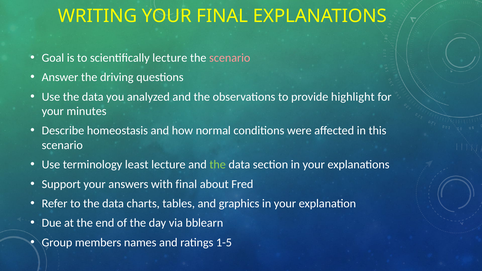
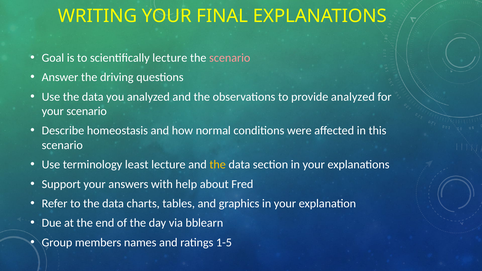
provide highlight: highlight -> analyzed
your minutes: minutes -> scenario
the at (218, 165) colour: light green -> yellow
with final: final -> help
